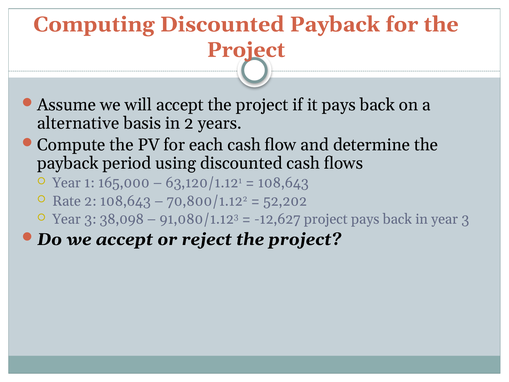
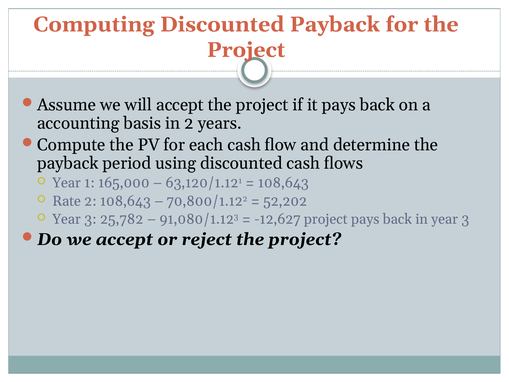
alternative: alternative -> accounting
38,098: 38,098 -> 25,782
